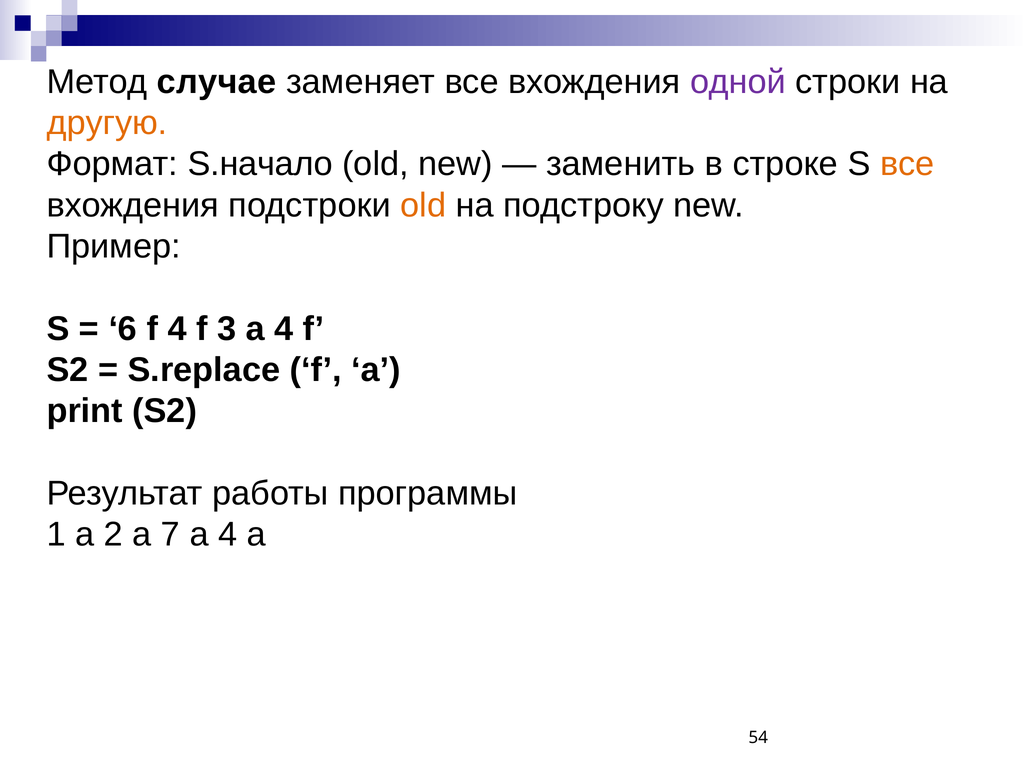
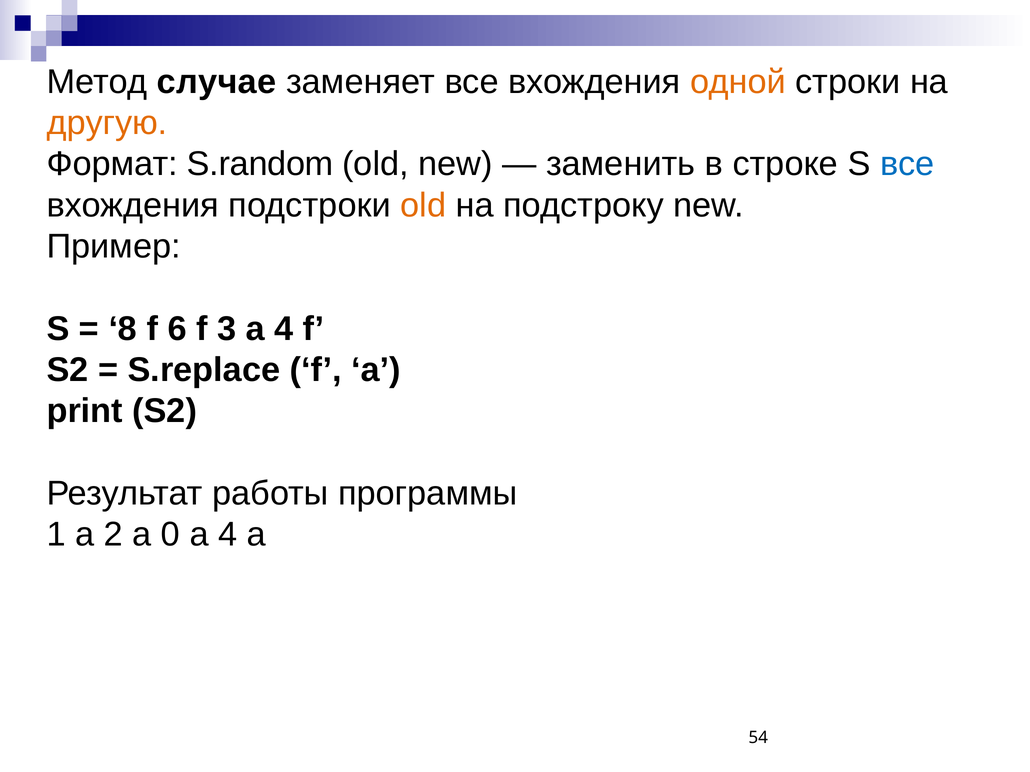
одной colour: purple -> orange
S.начало: S.начало -> S.random
все at (907, 164) colour: orange -> blue
6: 6 -> 8
f 4: 4 -> 6
7: 7 -> 0
